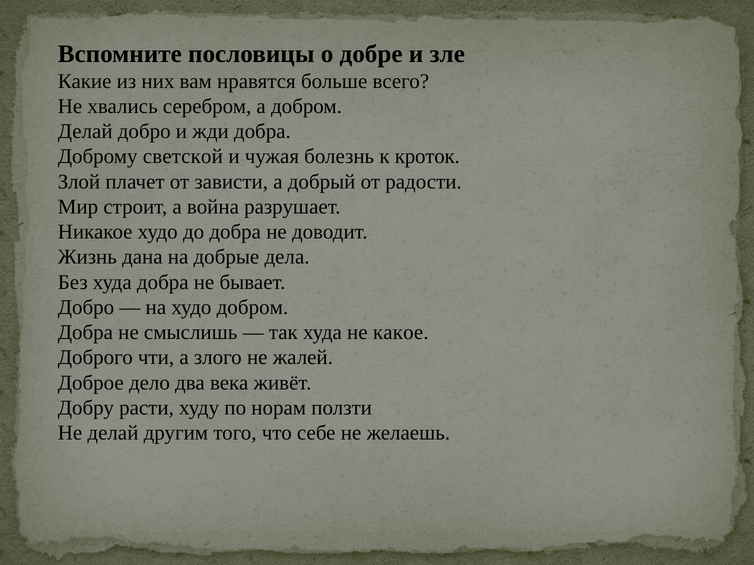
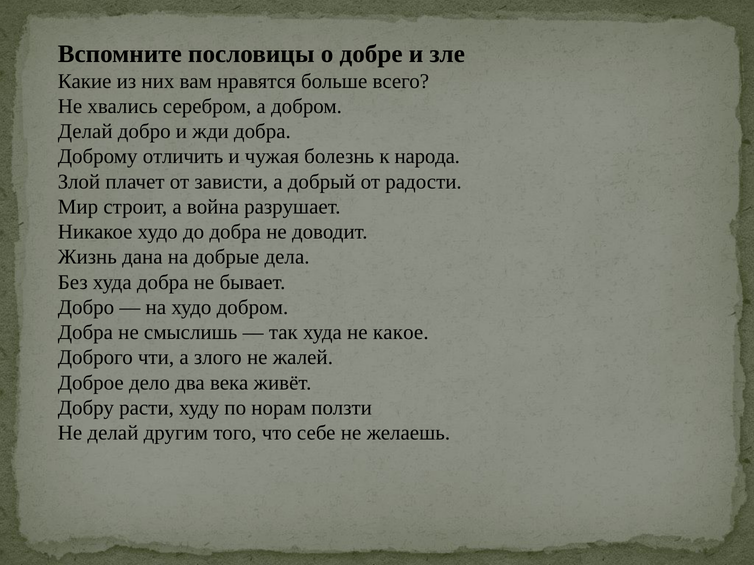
светской: светской -> отличить
кроток: кроток -> народа
